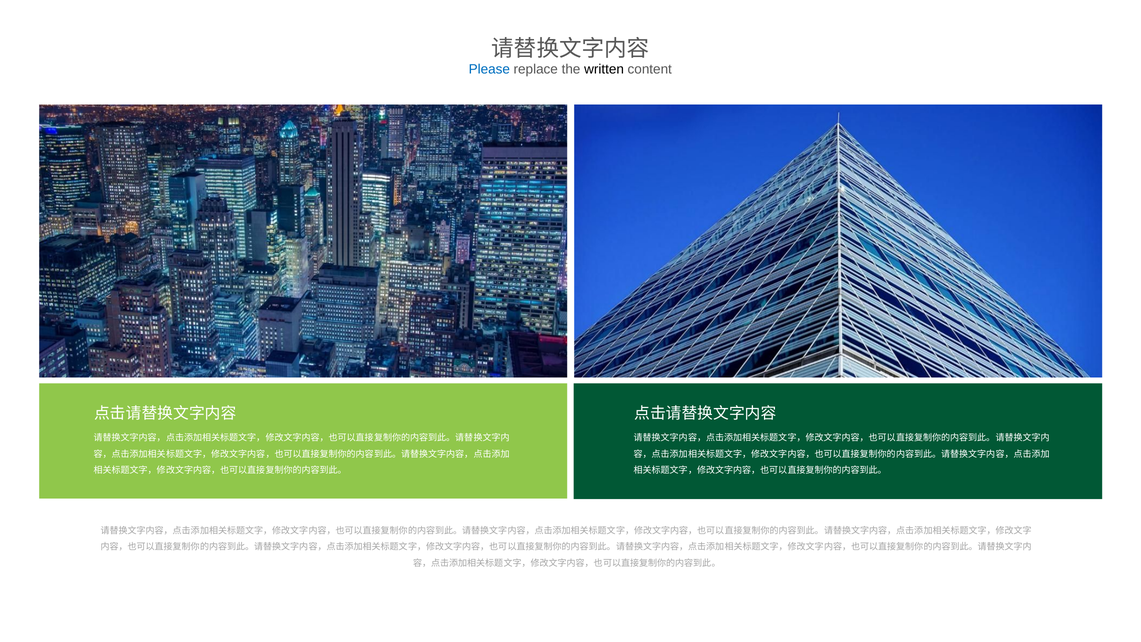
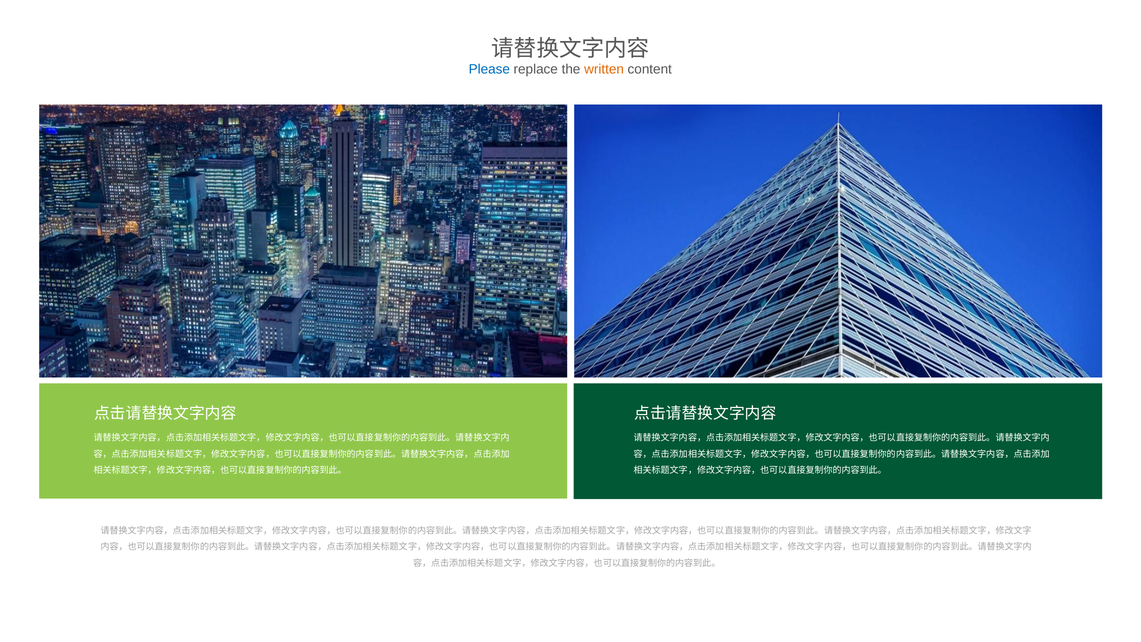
written colour: black -> orange
